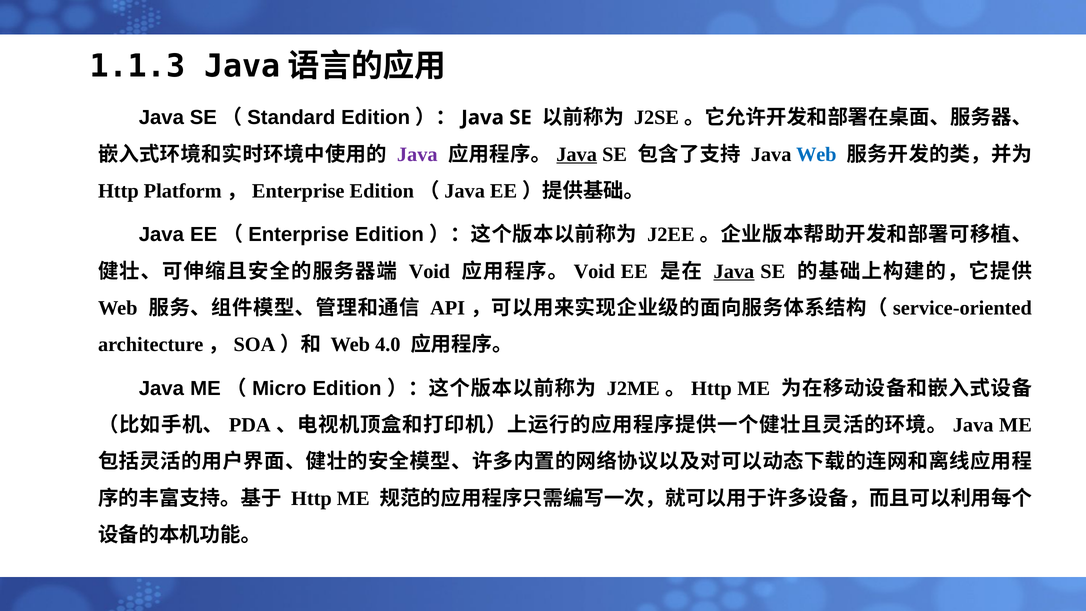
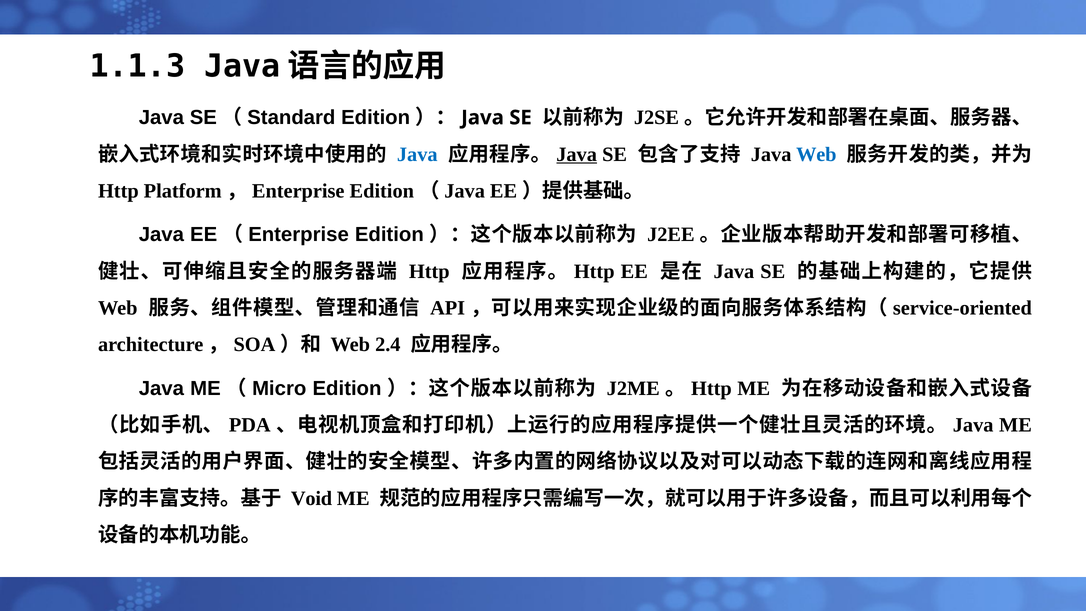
Java at (417, 154) colour: purple -> blue
Void at (429, 271): Void -> Http
Void at (594, 271): Void -> Http
Java at (734, 271) underline: present -> none
4.0: 4.0 -> 2.4
Http at (311, 498): Http -> Void
